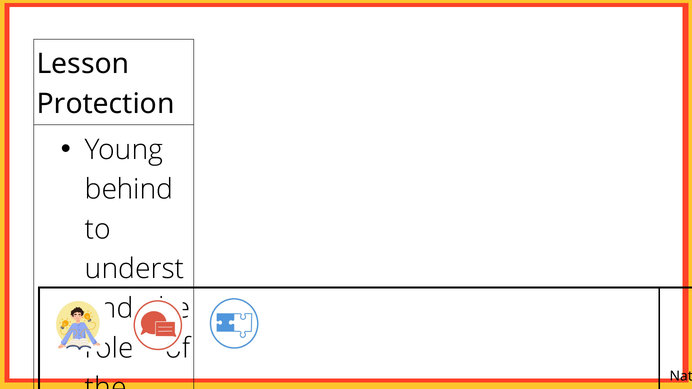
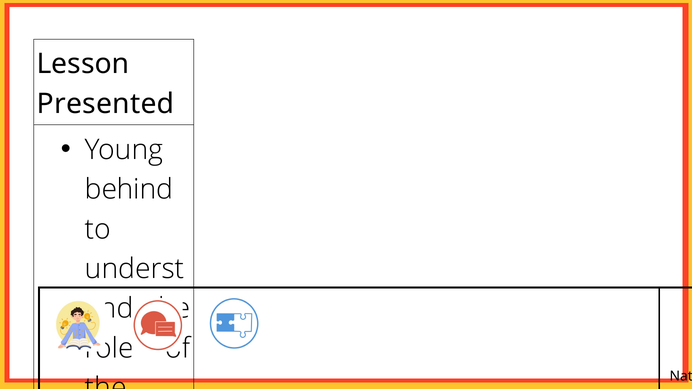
Protection: Protection -> Presented
